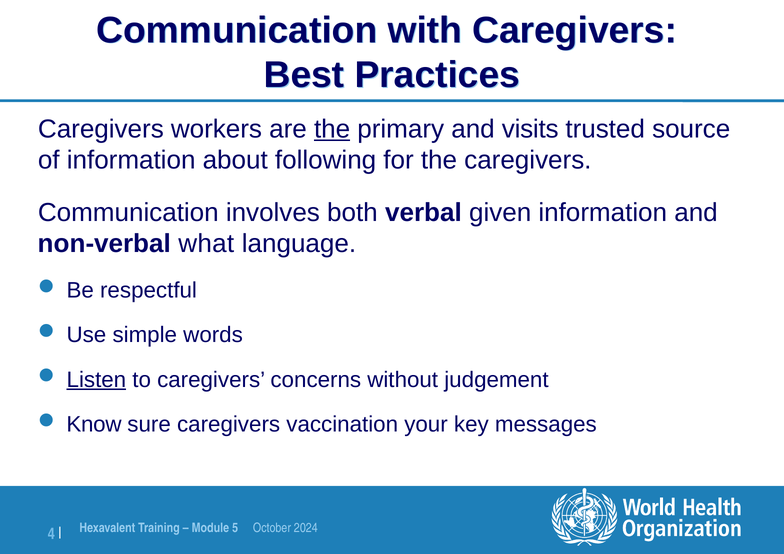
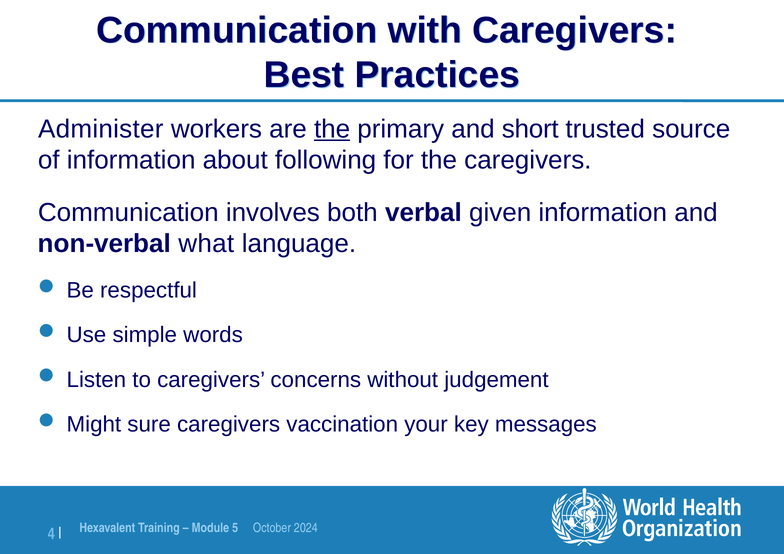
Caregivers at (101, 129): Caregivers -> Administer
visits: visits -> short
Listen underline: present -> none
Know: Know -> Might
